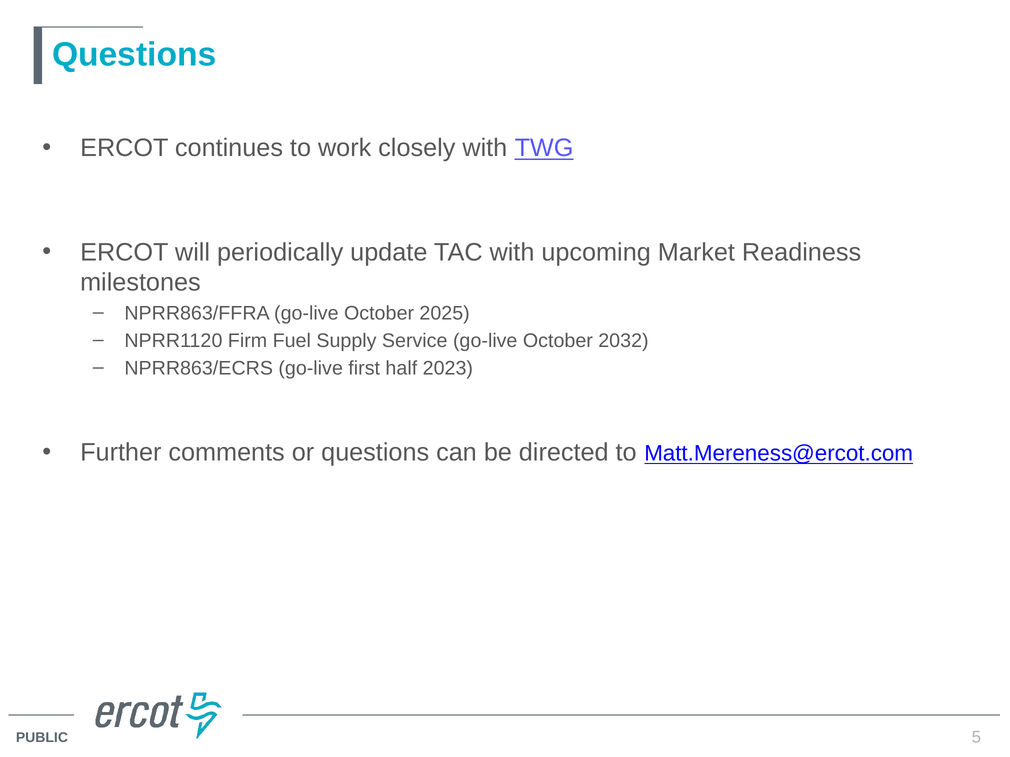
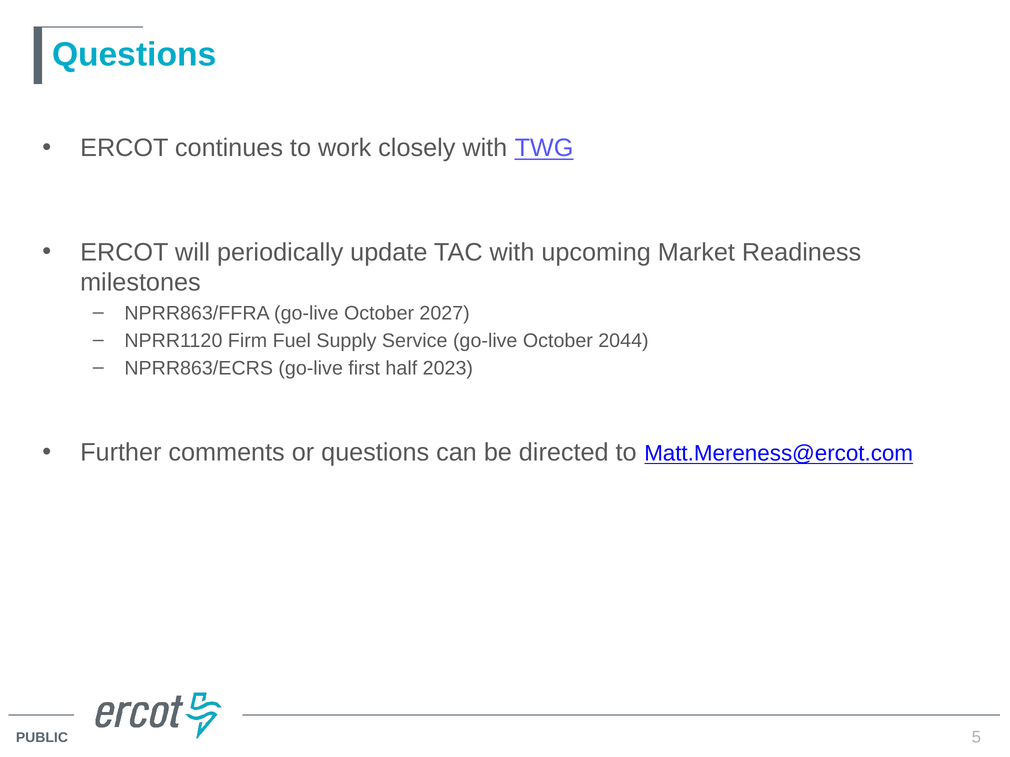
2025: 2025 -> 2027
2032: 2032 -> 2044
